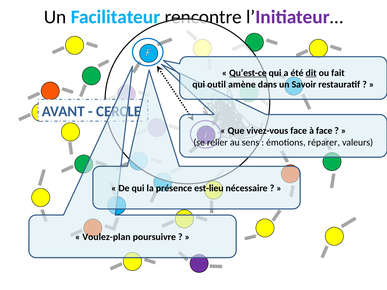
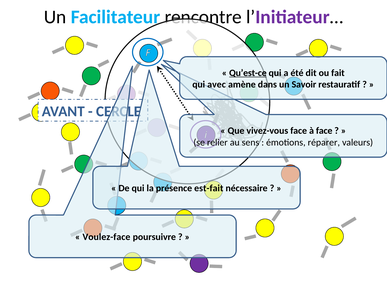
dit underline: present -> none
outil: outil -> avec
est-lieu: est-lieu -> est-fait
Voulez-plan: Voulez-plan -> Voulez-face
